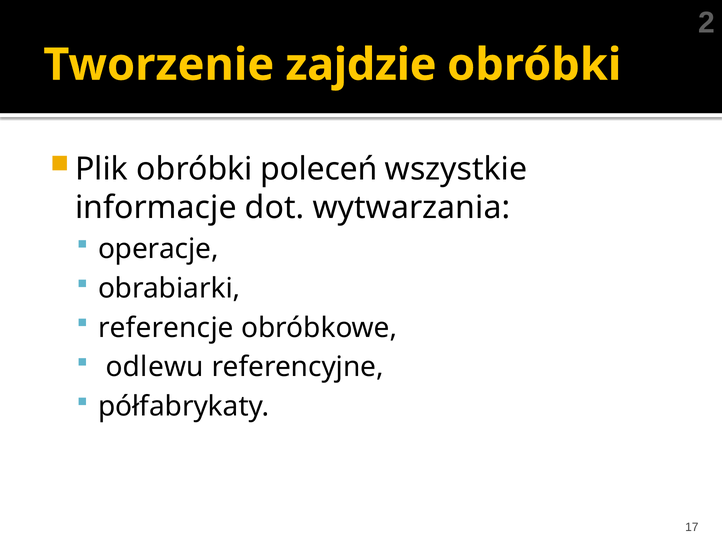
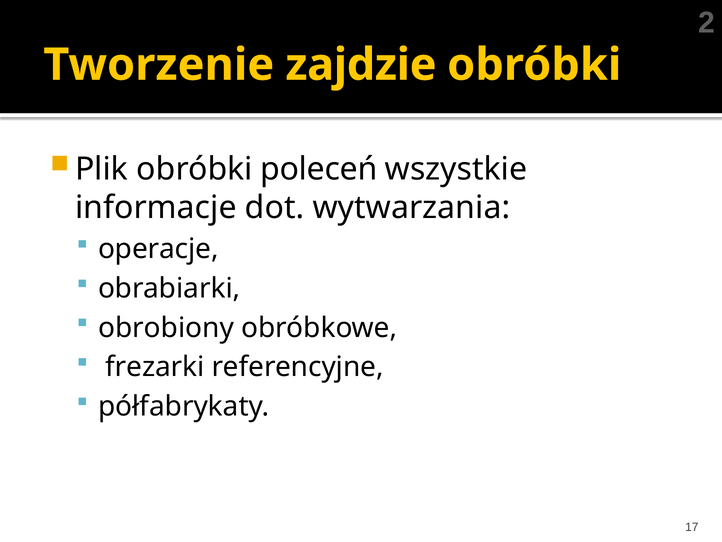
referencje: referencje -> obrobiony
odlewu: odlewu -> frezarki
